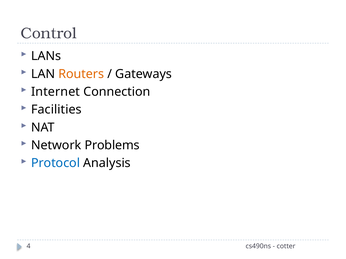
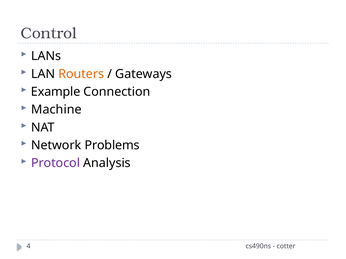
Internet: Internet -> Example
Facilities: Facilities -> Machine
Protocol colour: blue -> purple
